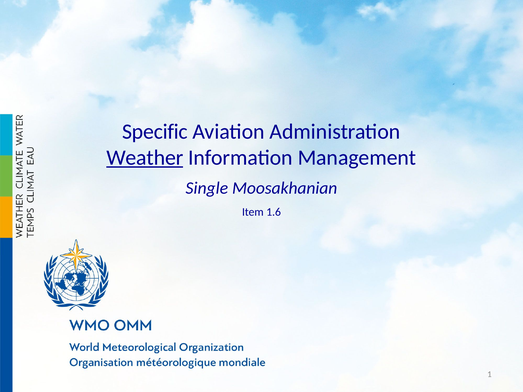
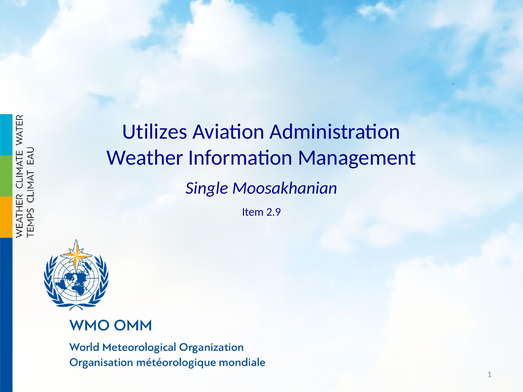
Specific: Specific -> Utilizes
Weather underline: present -> none
1.6: 1.6 -> 2.9
